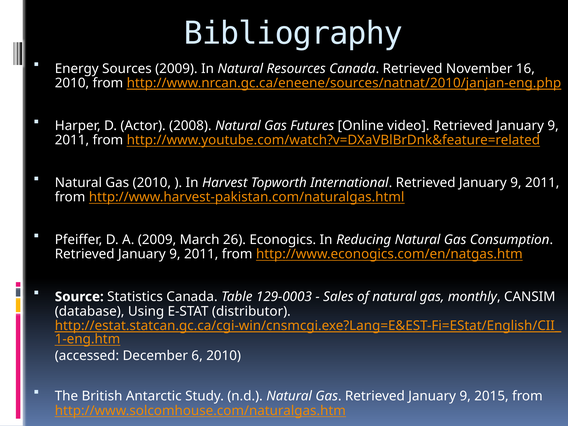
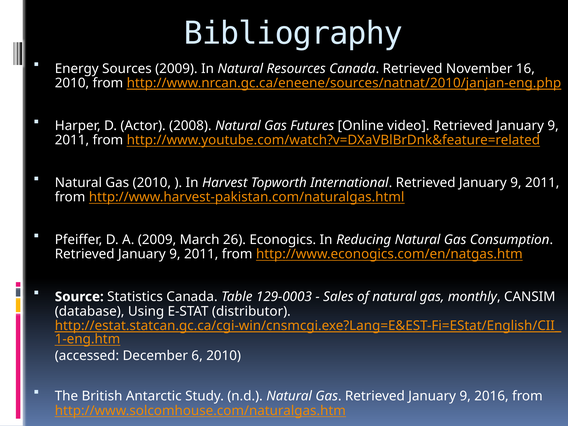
2015: 2015 -> 2016
